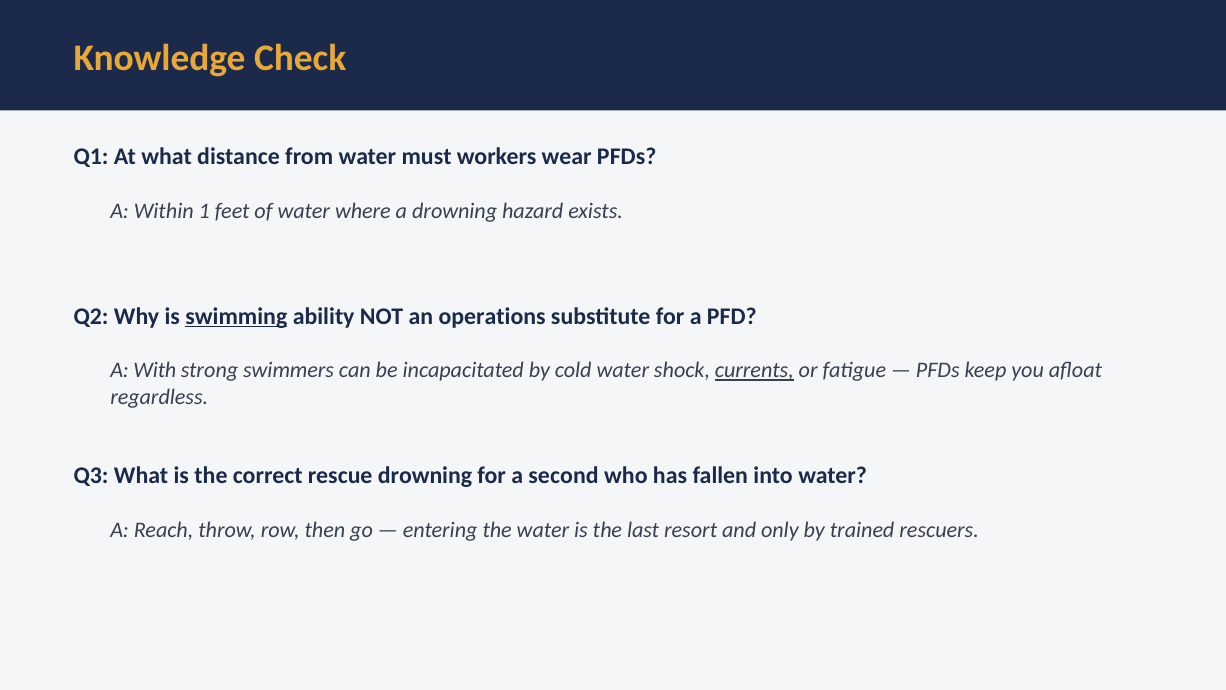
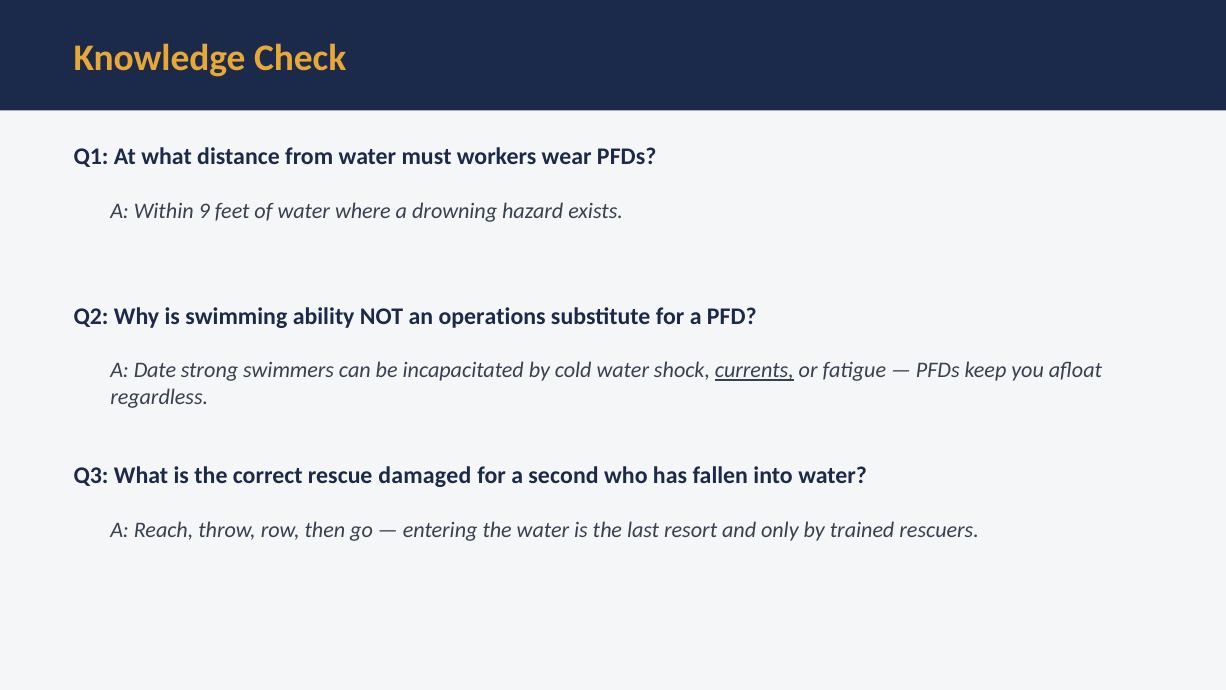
1: 1 -> 9
swimming underline: present -> none
With: With -> Date
rescue drowning: drowning -> damaged
